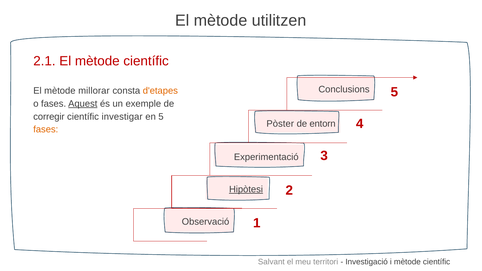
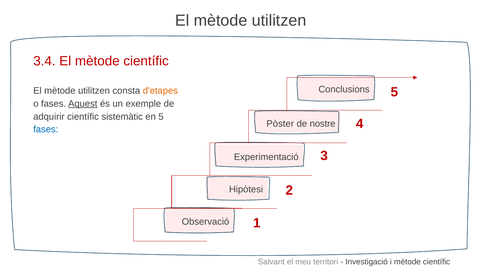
2.1: 2.1 -> 3.4
millorar at (94, 91): millorar -> utilitzen
corregir: corregir -> adquirir
investigar: investigar -> sistemàtic
entorn: entorn -> nostre
fases at (46, 130) colour: orange -> blue
Hipòtesi underline: present -> none
